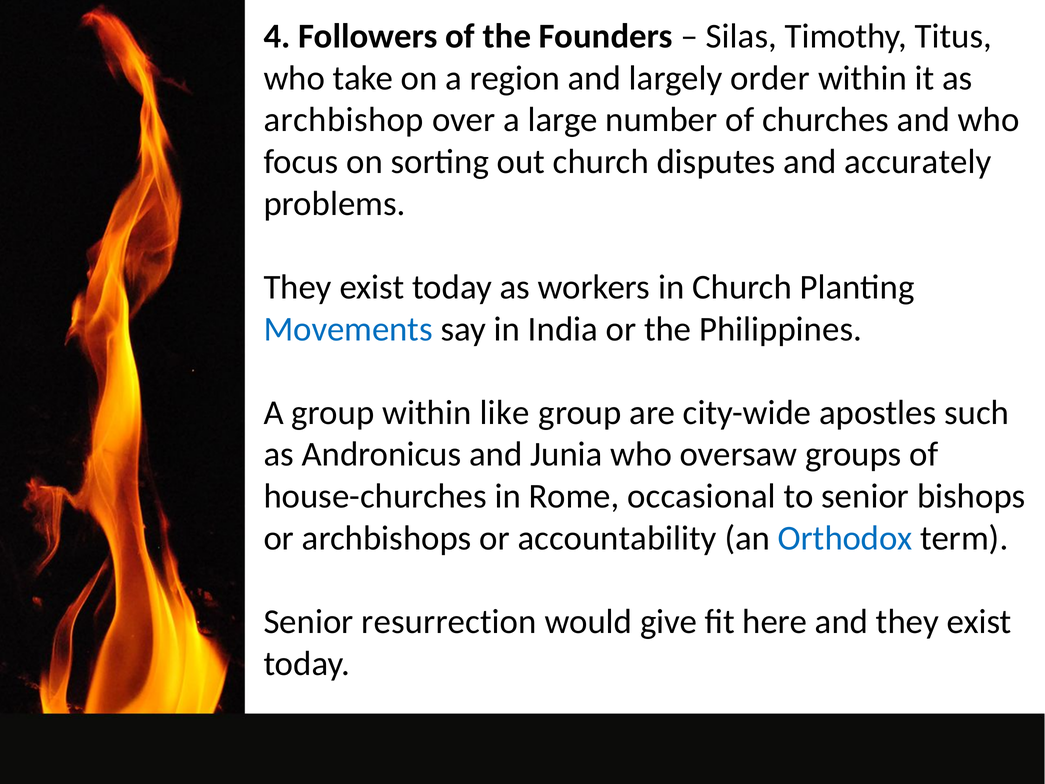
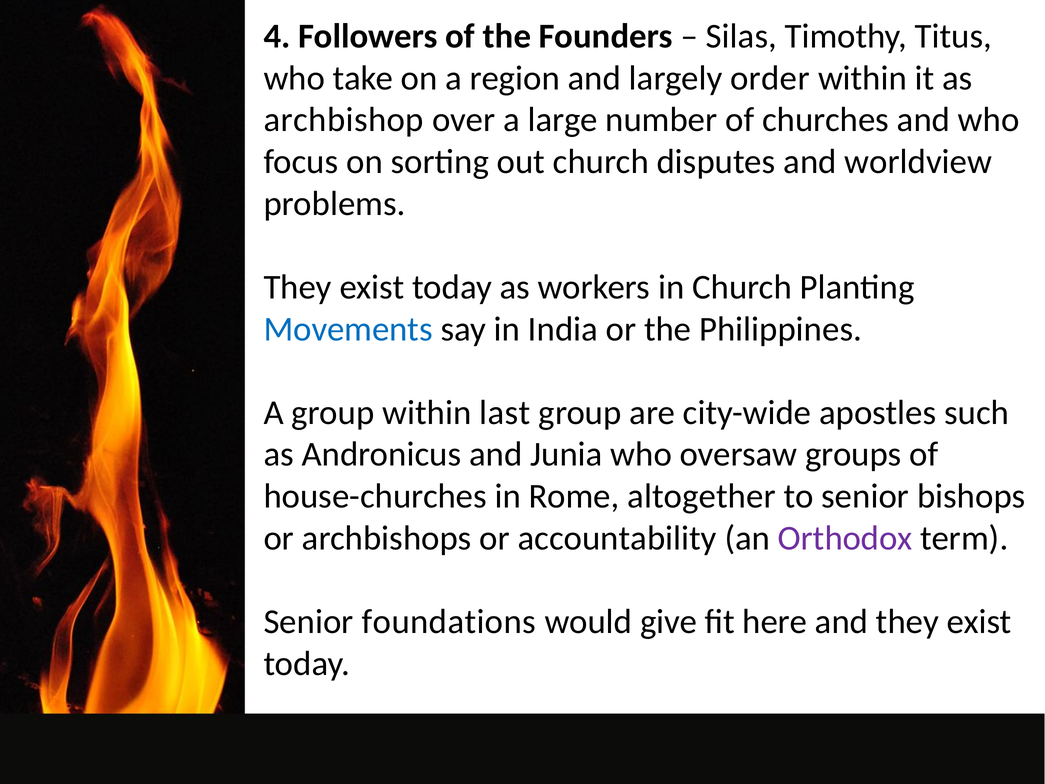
accurately: accurately -> worldview
like: like -> last
occasional: occasional -> altogether
Orthodox colour: blue -> purple
resurrection: resurrection -> foundations
